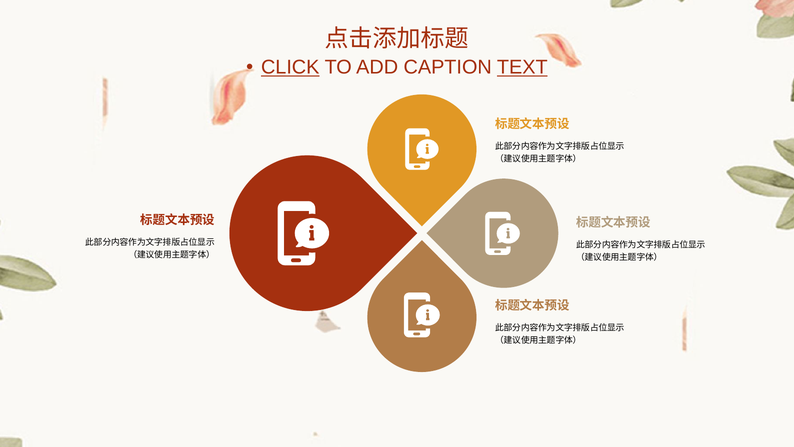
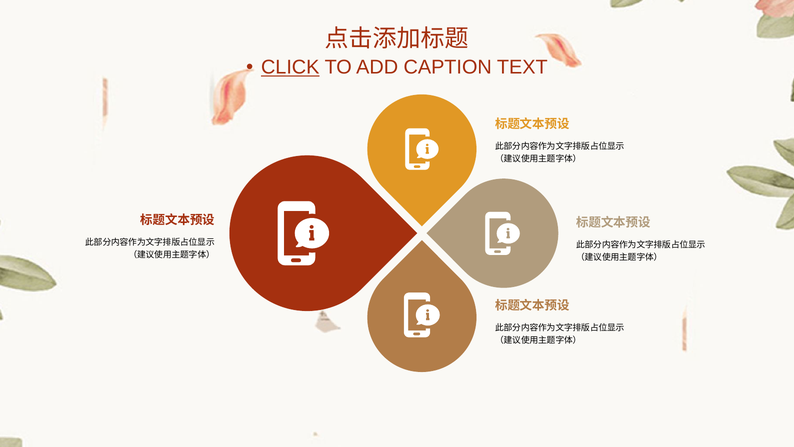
TEXT underline: present -> none
